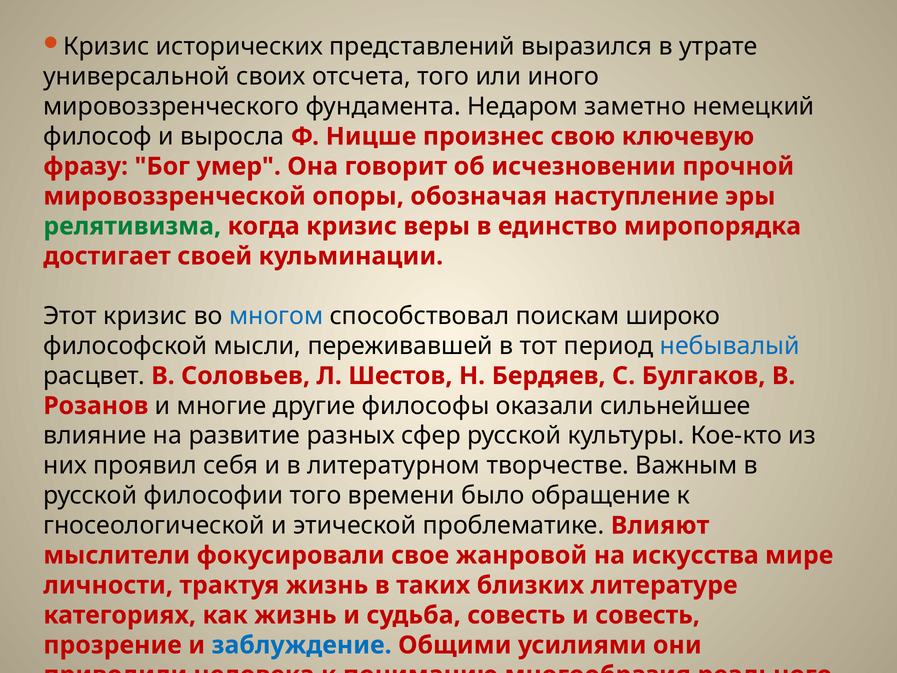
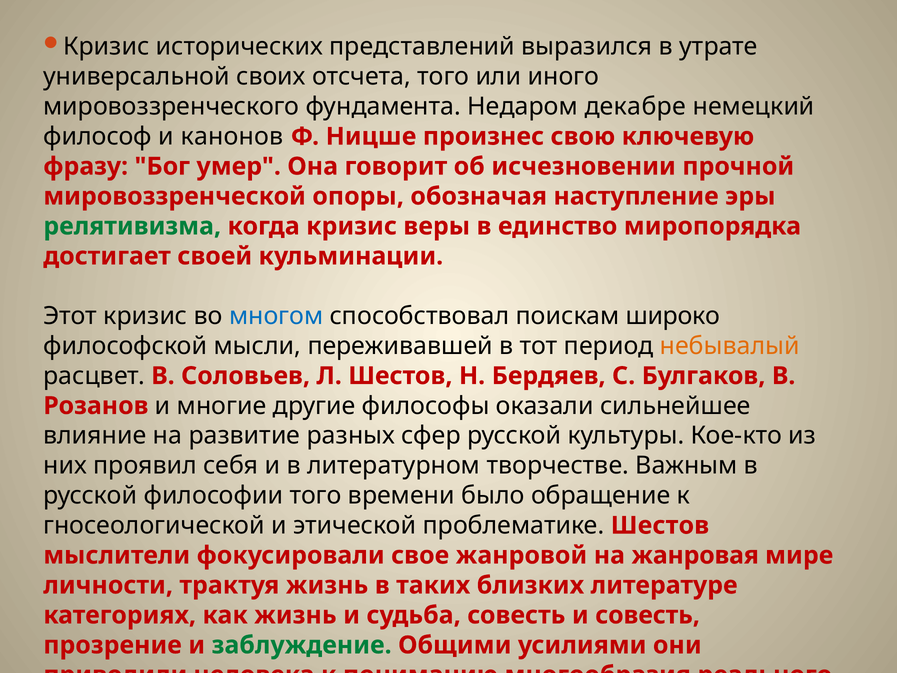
заметно: заметно -> декабре
выросла: выросла -> канонов
небывалый colour: blue -> orange
проблематике Влияют: Влияют -> Шестов
искусства: искусства -> жанровая
заблуждение colour: blue -> green
